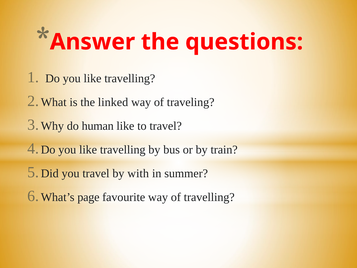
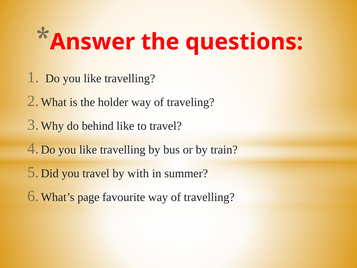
linked: linked -> holder
human: human -> behind
